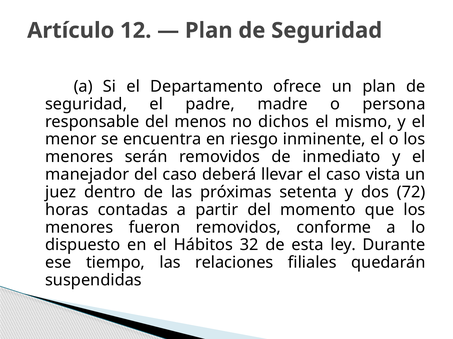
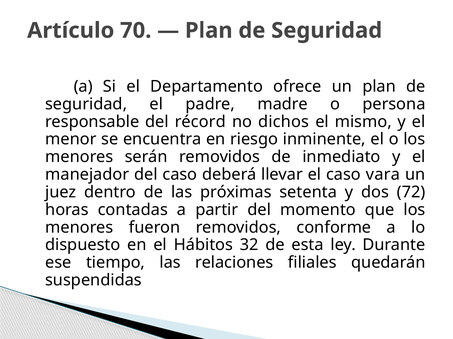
12: 12 -> 70
menos: menos -> récord
vista: vista -> vara
